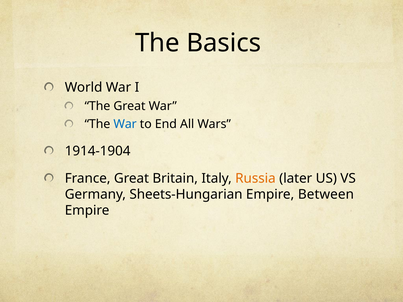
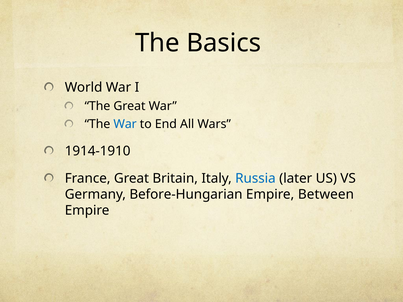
1914-1904: 1914-1904 -> 1914-1910
Russia colour: orange -> blue
Sheets-Hungarian: Sheets-Hungarian -> Before-Hungarian
